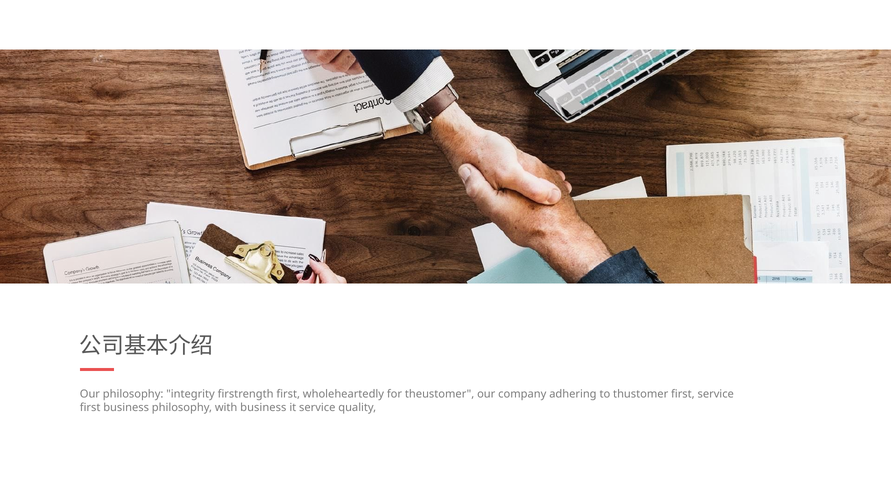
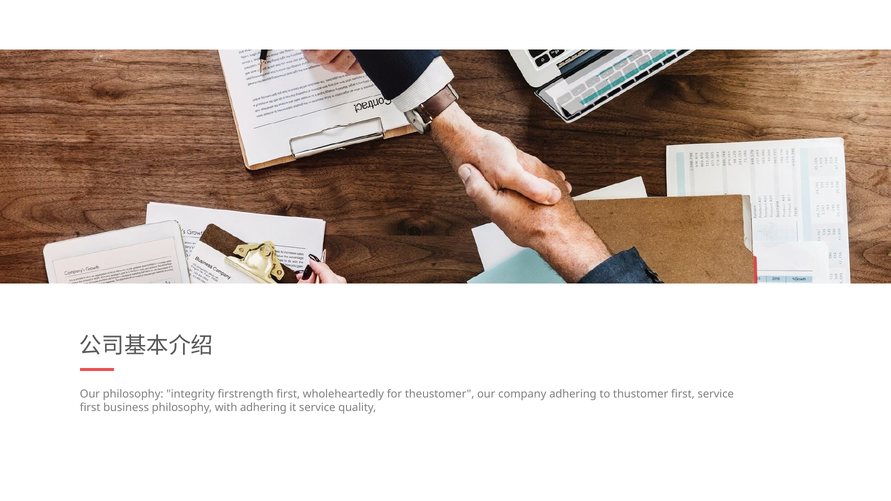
with business: business -> adhering
